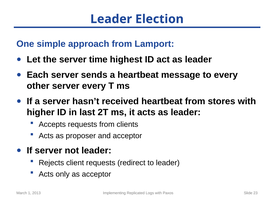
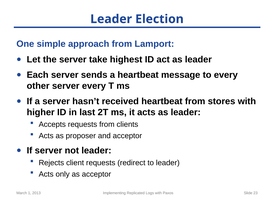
time: time -> take
